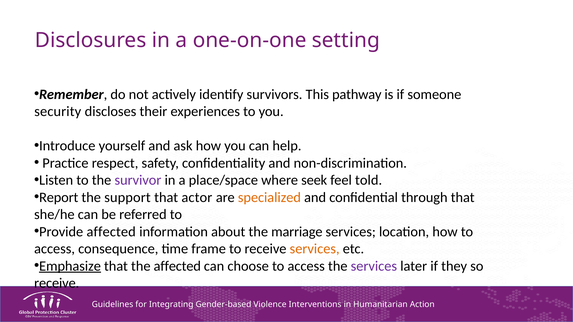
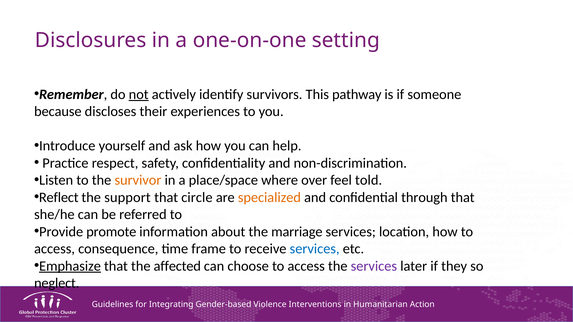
not underline: none -> present
security: security -> because
survivor colour: purple -> orange
seek: seek -> over
Report: Report -> Reflect
actor: actor -> circle
Provide affected: affected -> promote
services at (315, 249) colour: orange -> blue
receive at (57, 283): receive -> neglect
